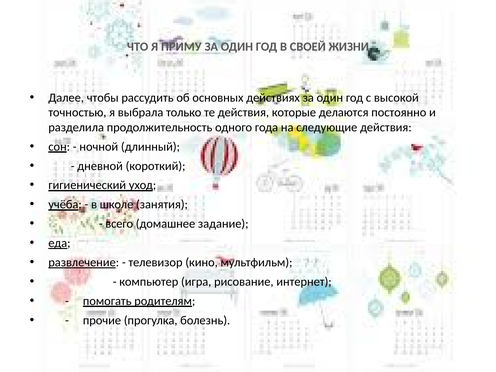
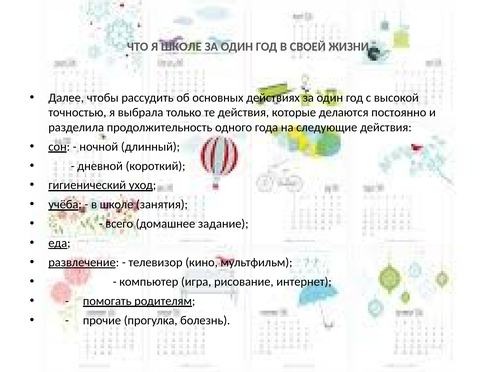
Я ПРИМУ: ПРИМУ -> ШКОЛЕ
